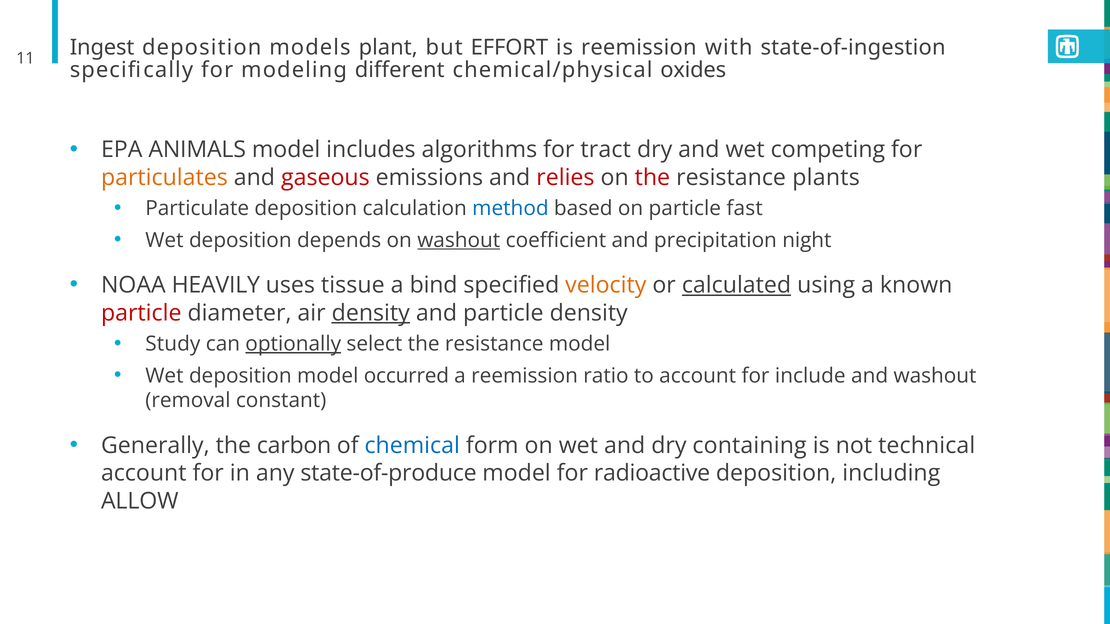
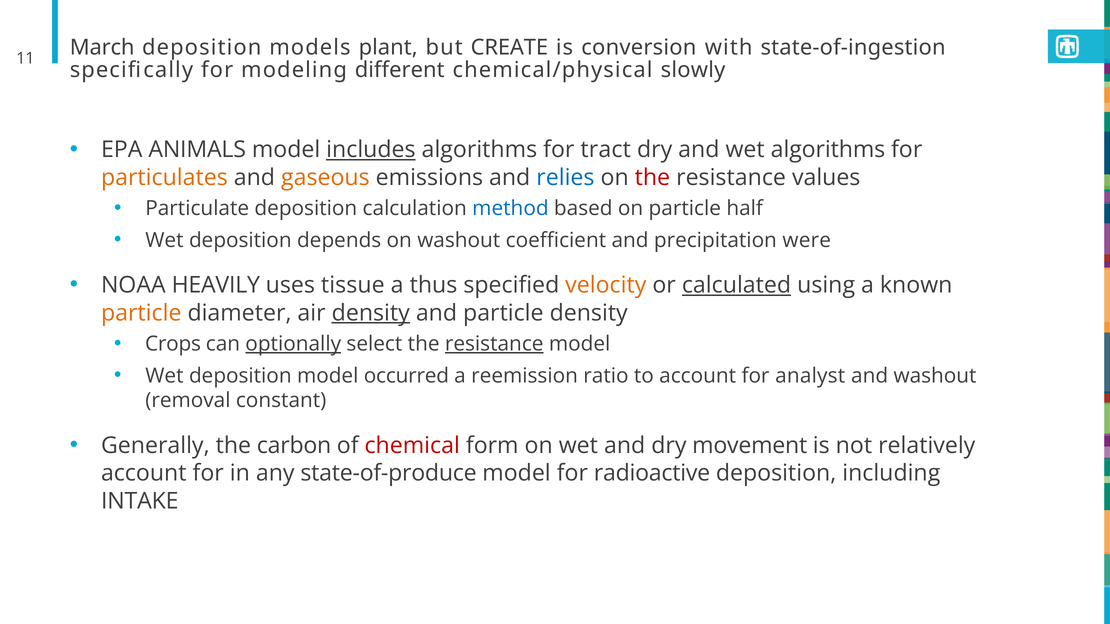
Ingest: Ingest -> March
EFFORT: EFFORT -> CREATE
is reemission: reemission -> conversion
oxides: oxides -> slowly
includes underline: none -> present
wet competing: competing -> algorithms
gaseous colour: red -> orange
relies colour: red -> blue
plants: plants -> values
fast: fast -> half
washout at (459, 240) underline: present -> none
night: night -> were
bind: bind -> thus
particle at (141, 313) colour: red -> orange
Study: Study -> Crops
resistance at (494, 344) underline: none -> present
include: include -> analyst
chemical colour: blue -> red
containing: containing -> movement
technical: technical -> relatively
ALLOW: ALLOW -> INTAKE
